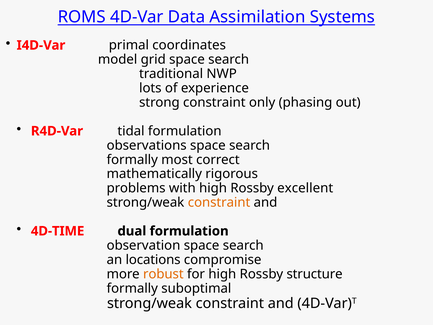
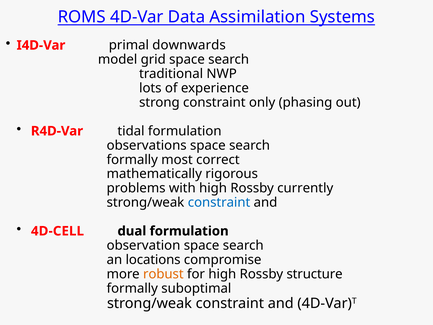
coordinates: coordinates -> downwards
excellent: excellent -> currently
constraint at (219, 202) colour: orange -> blue
4D-TIME: 4D-TIME -> 4D-CELL
